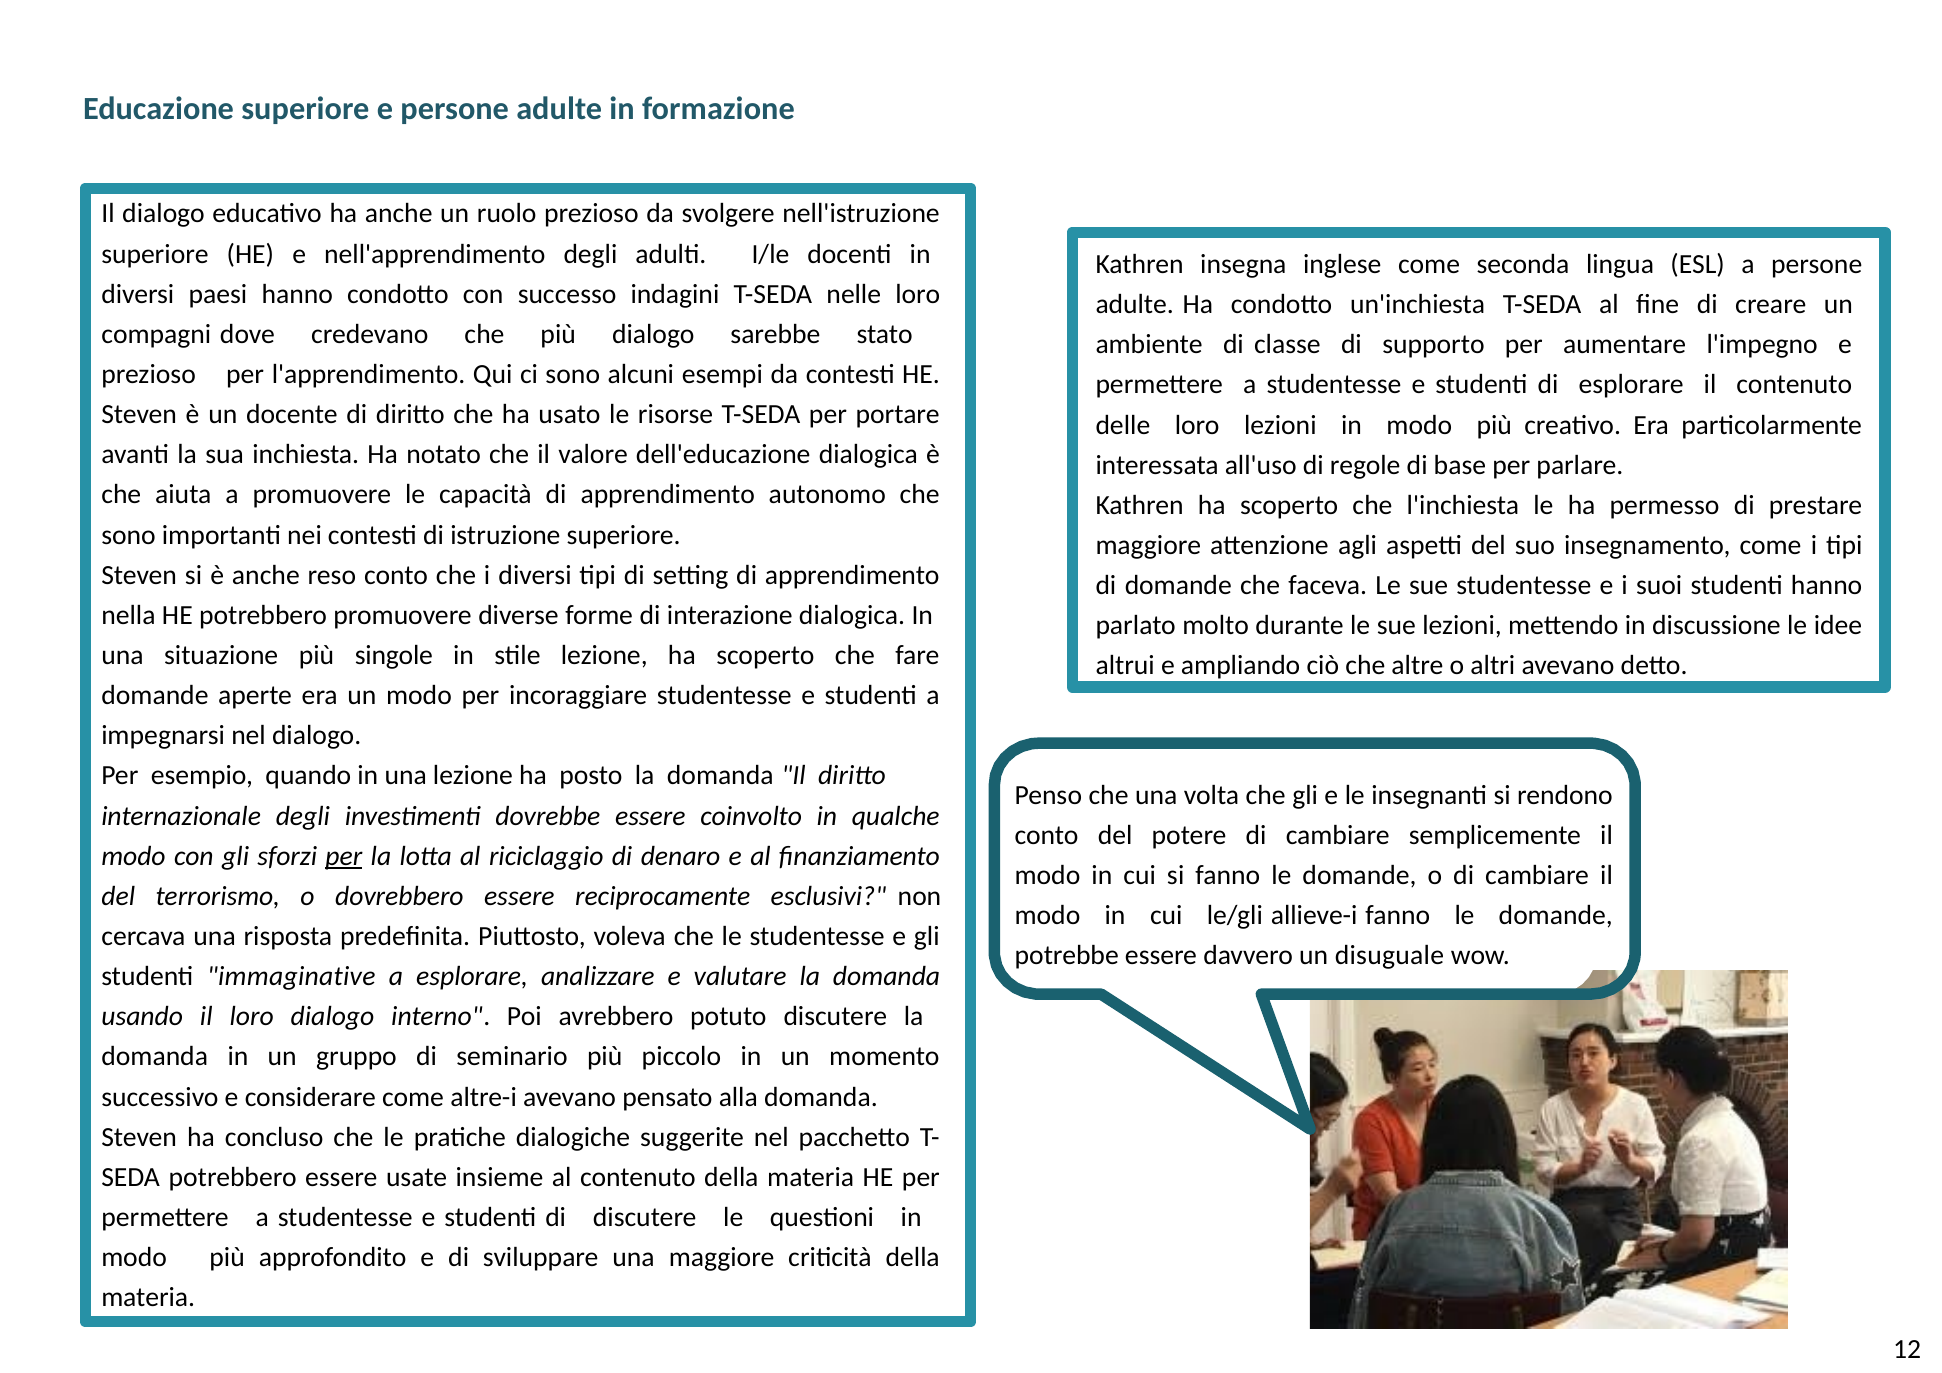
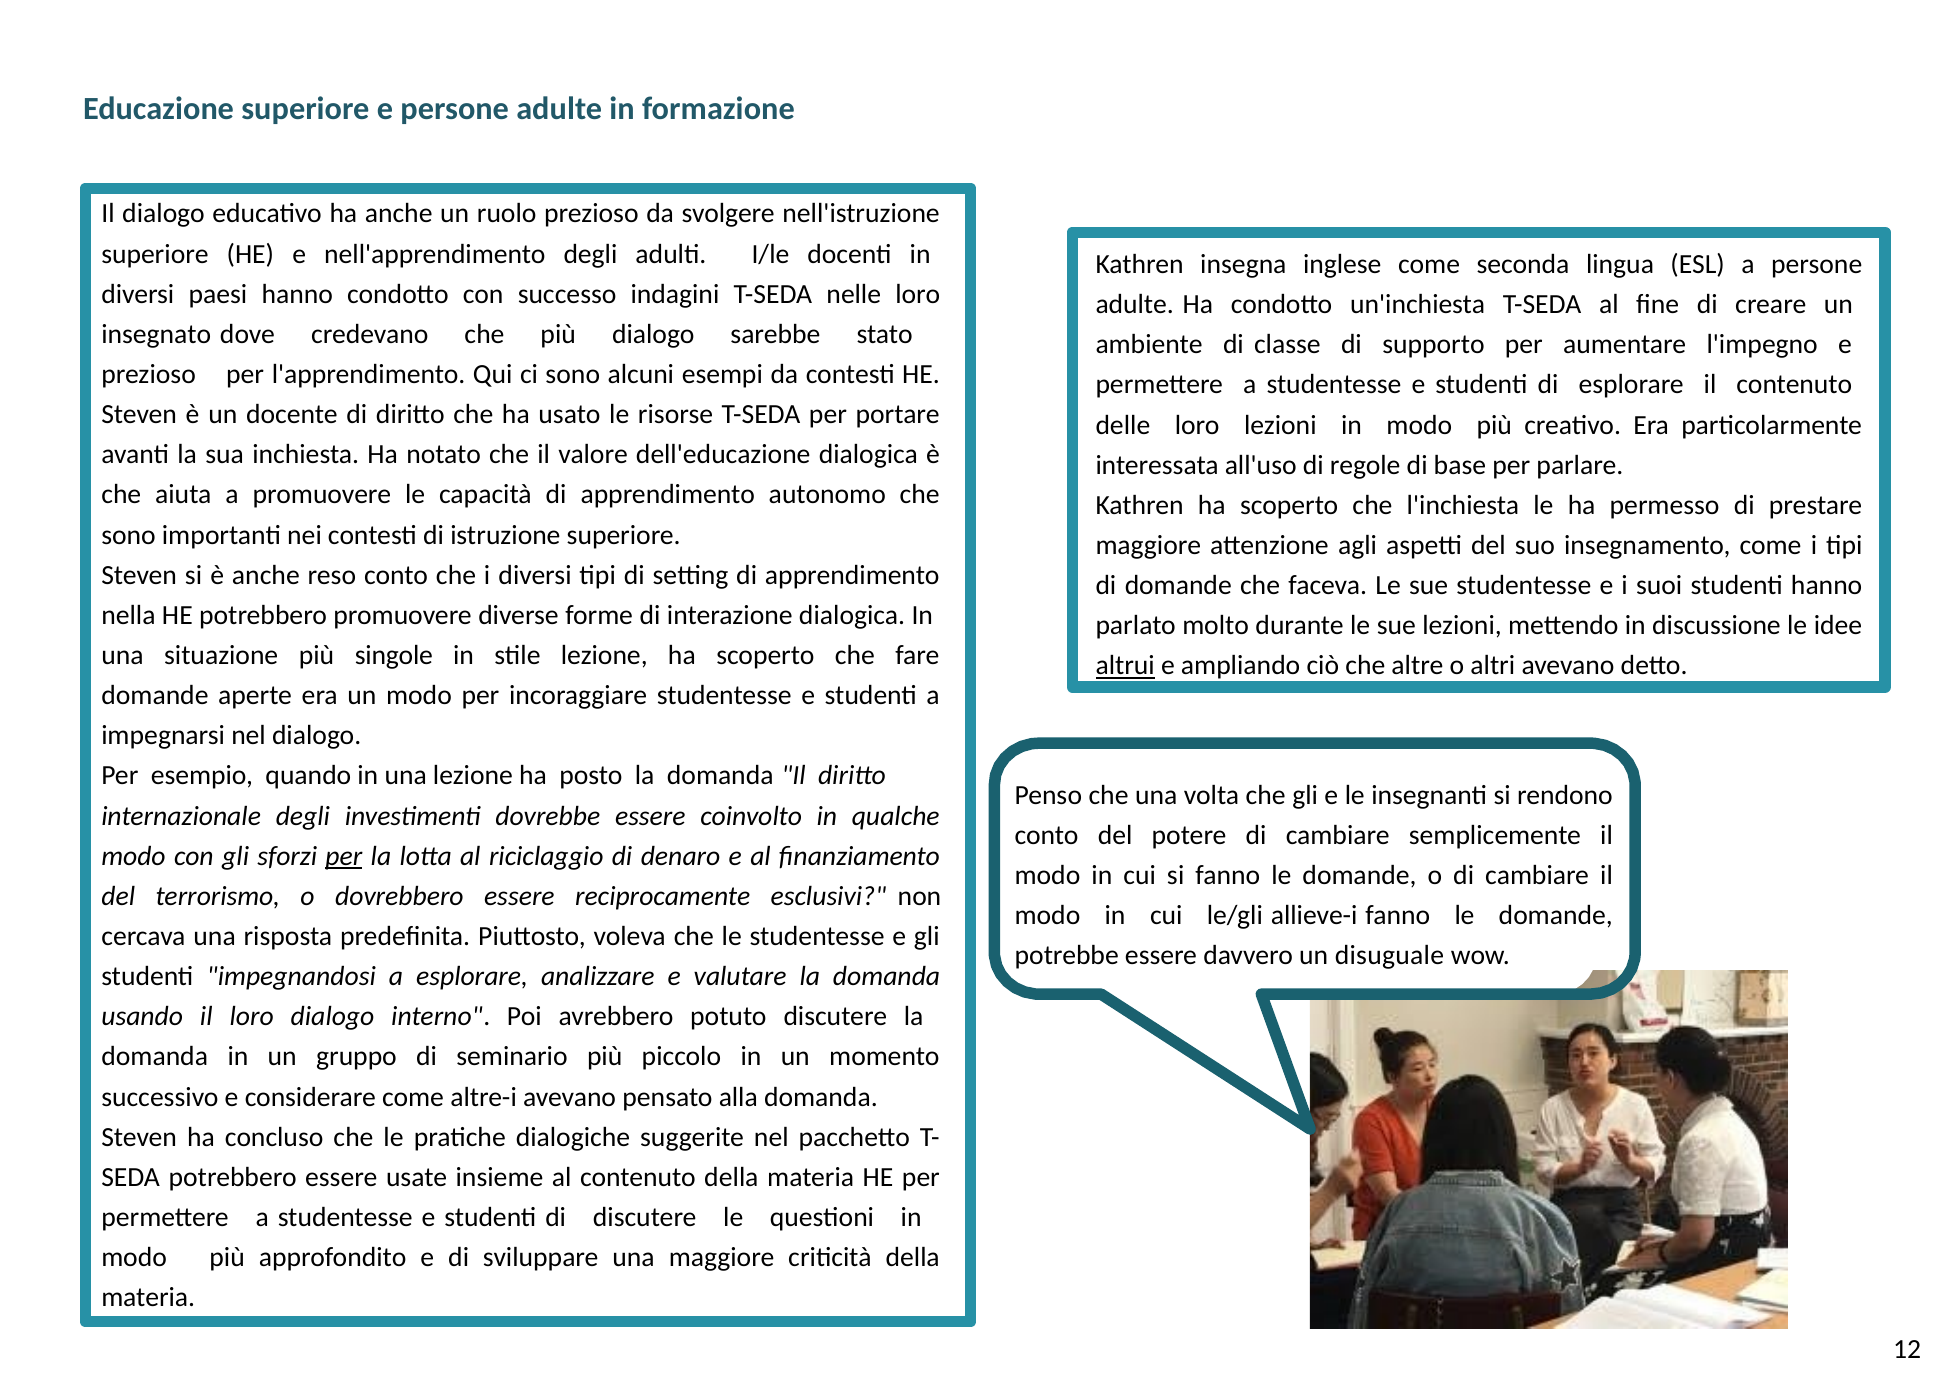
compagni: compagni -> insegnato
altrui underline: none -> present
immaginative: immaginative -> impegnandosi
